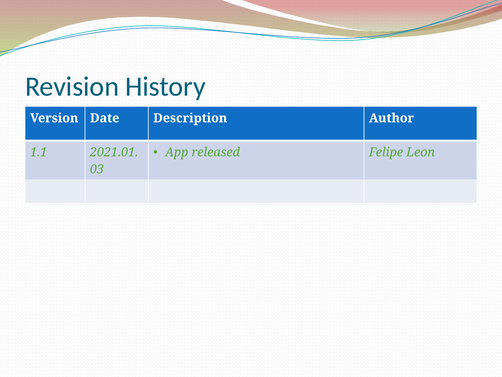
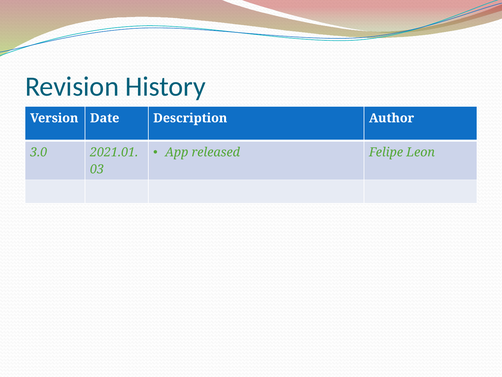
1.1: 1.1 -> 3.0
